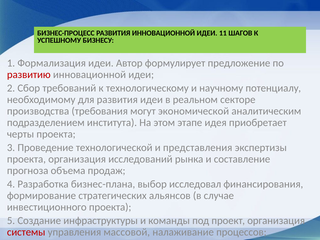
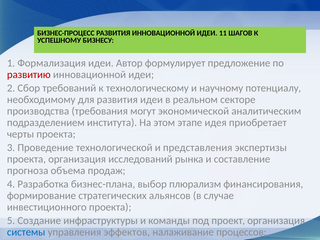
исследовал: исследовал -> плюрализм
системы colour: red -> blue
массовой: массовой -> эффектов
